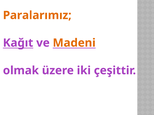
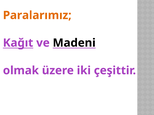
Madeni colour: orange -> black
